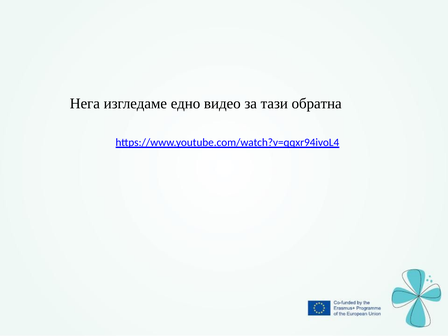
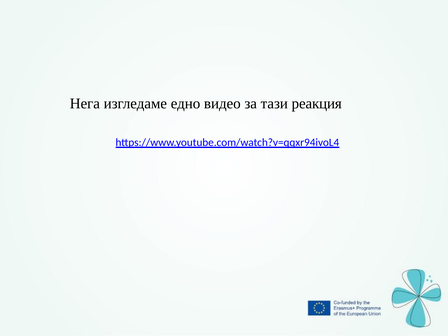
обратна: обратна -> реакция
